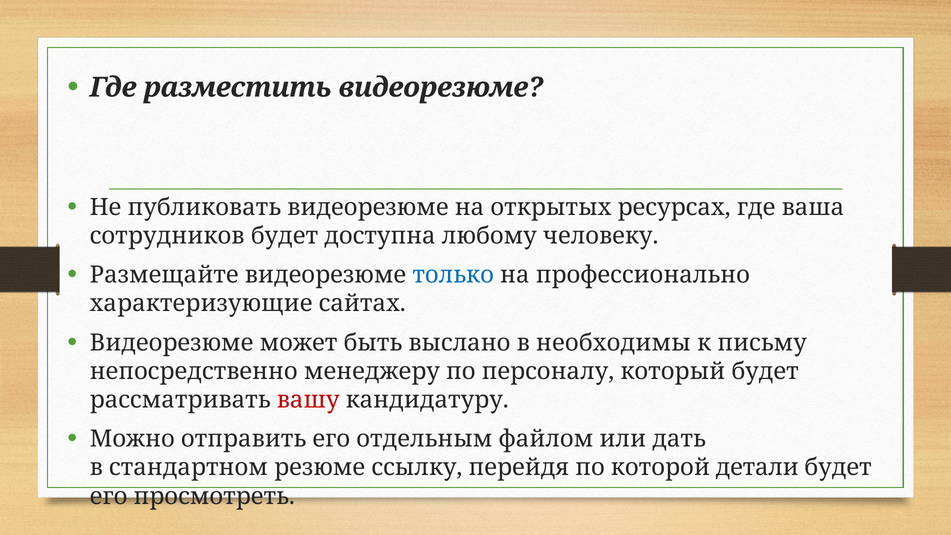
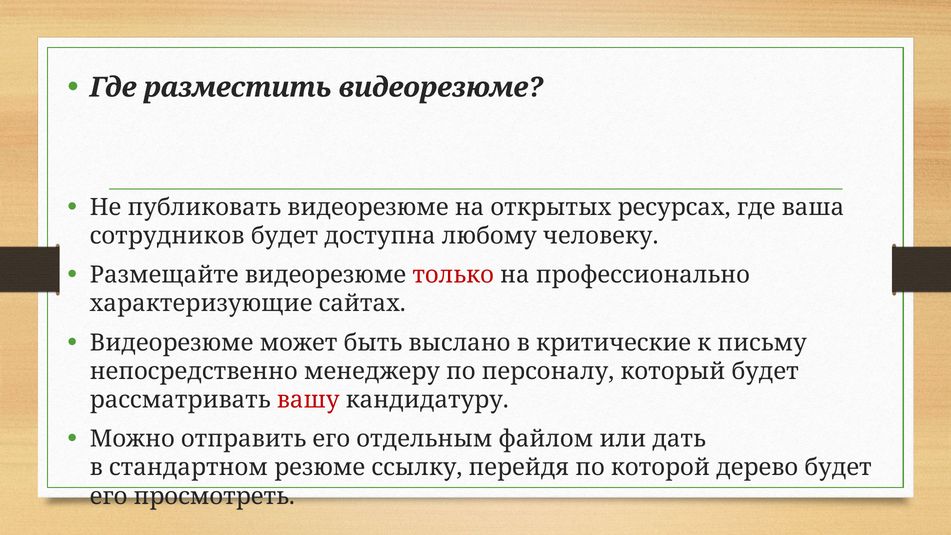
только colour: blue -> red
необходимы: необходимы -> критические
детали: детали -> дерево
